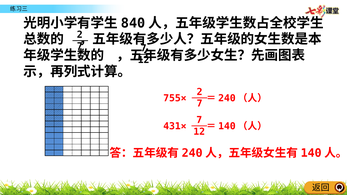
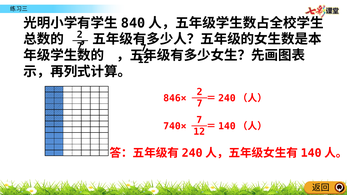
755×: 755× -> 846×
431×: 431× -> 740×
